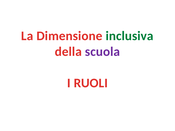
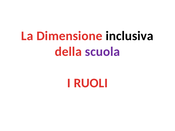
inclusiva colour: green -> black
